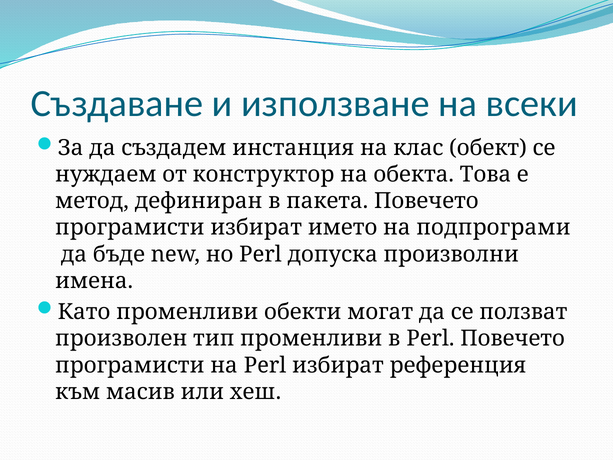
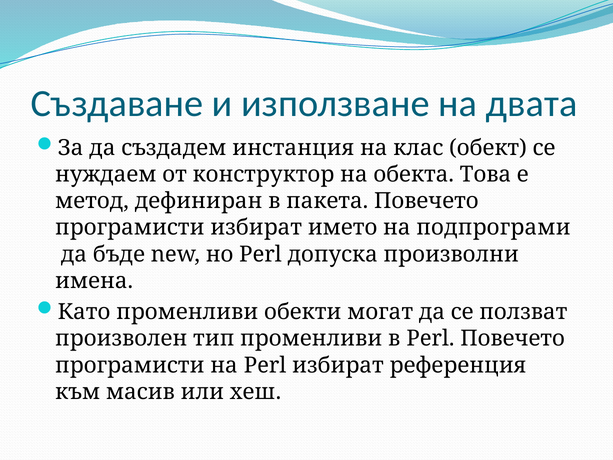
всеки: всеки -> двата
